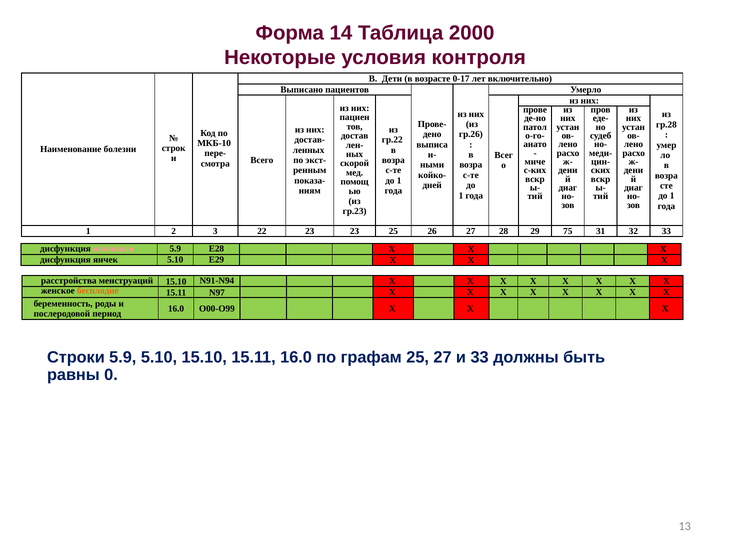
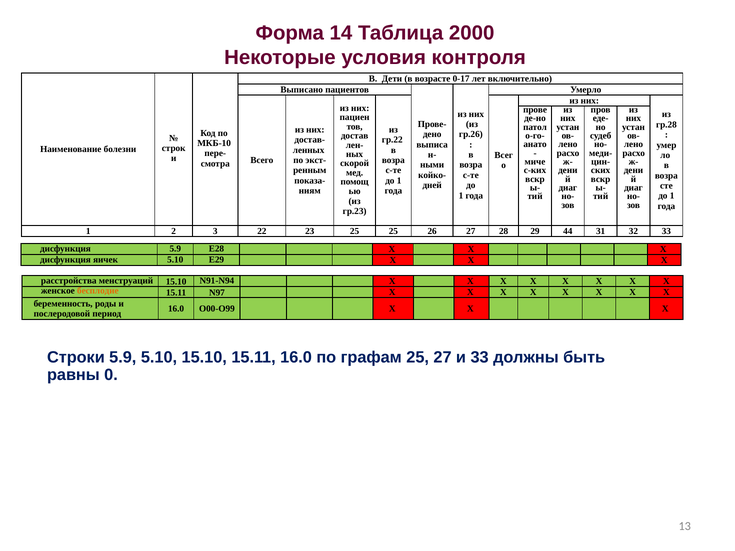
23 23: 23 -> 25
75: 75 -> 44
яичников colour: pink -> light green
